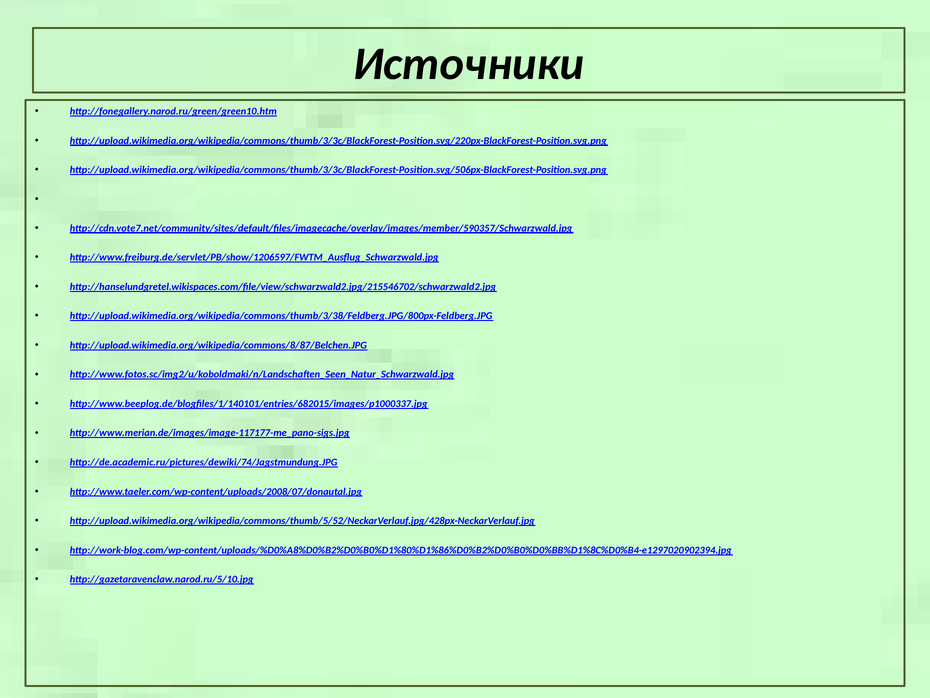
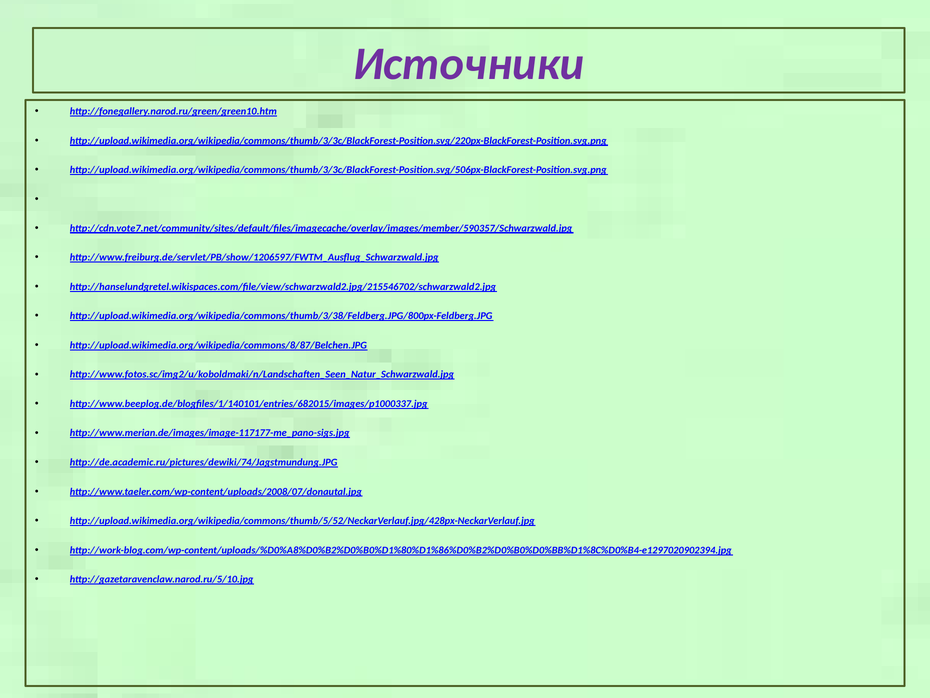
Источники colour: black -> purple
